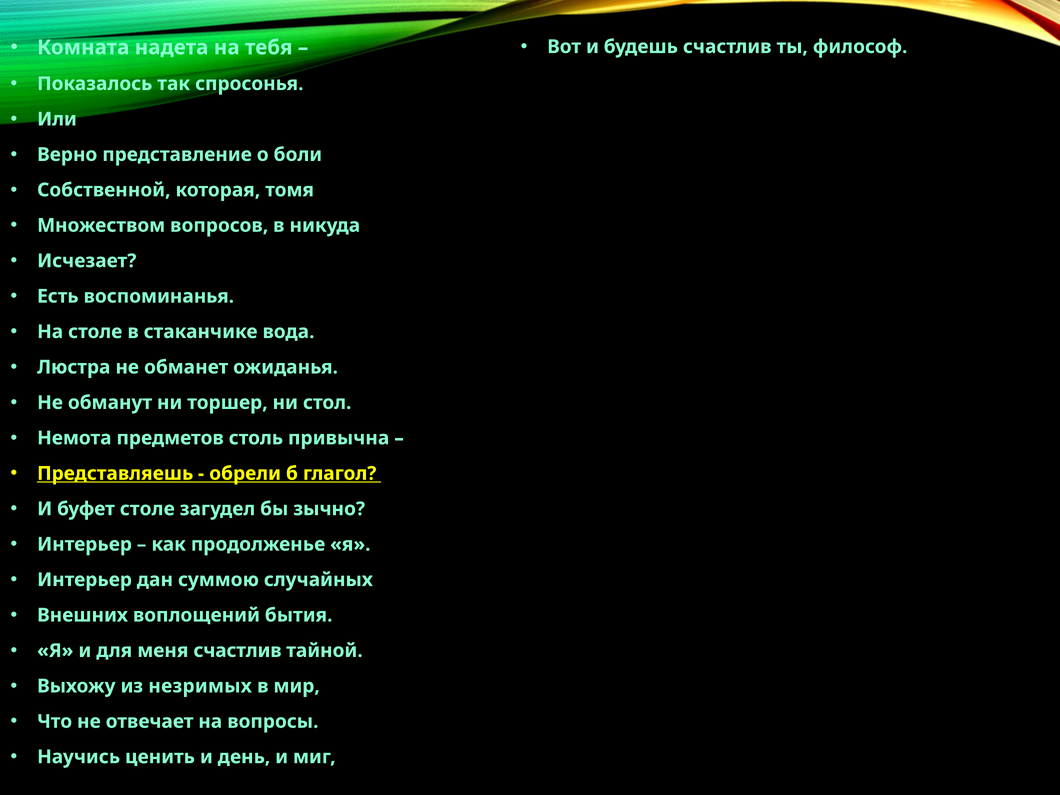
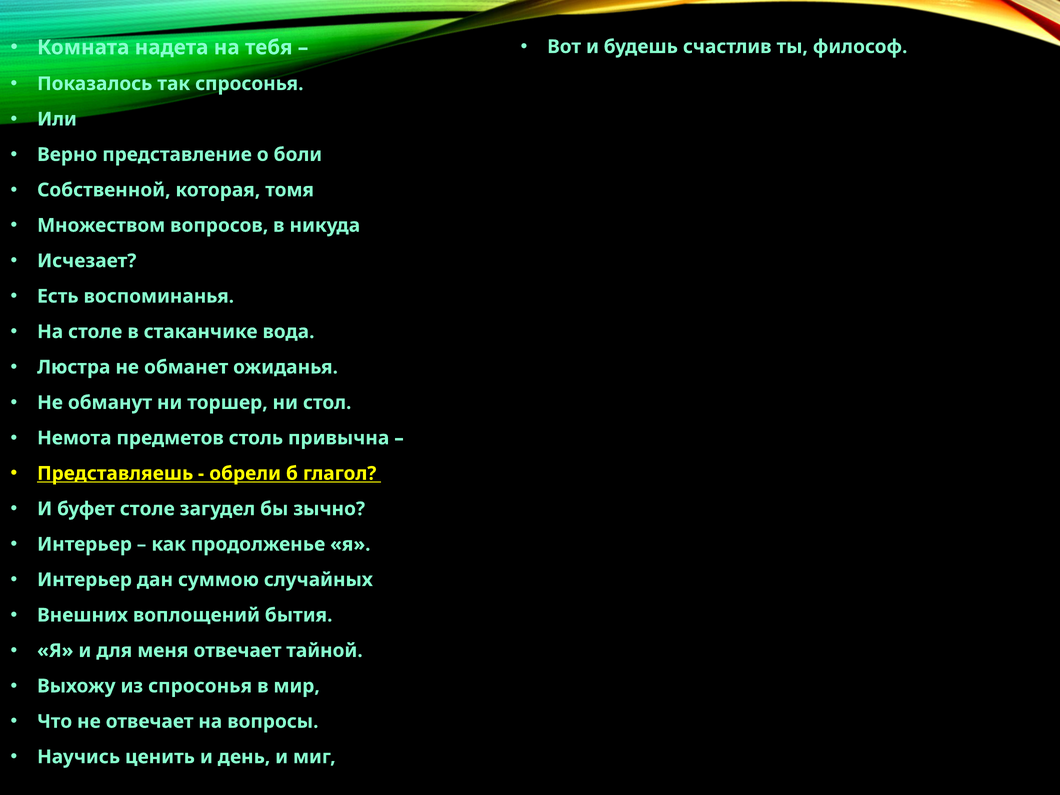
меня счастлив: счастлив -> отвечает
из незримых: незримых -> спросонья
